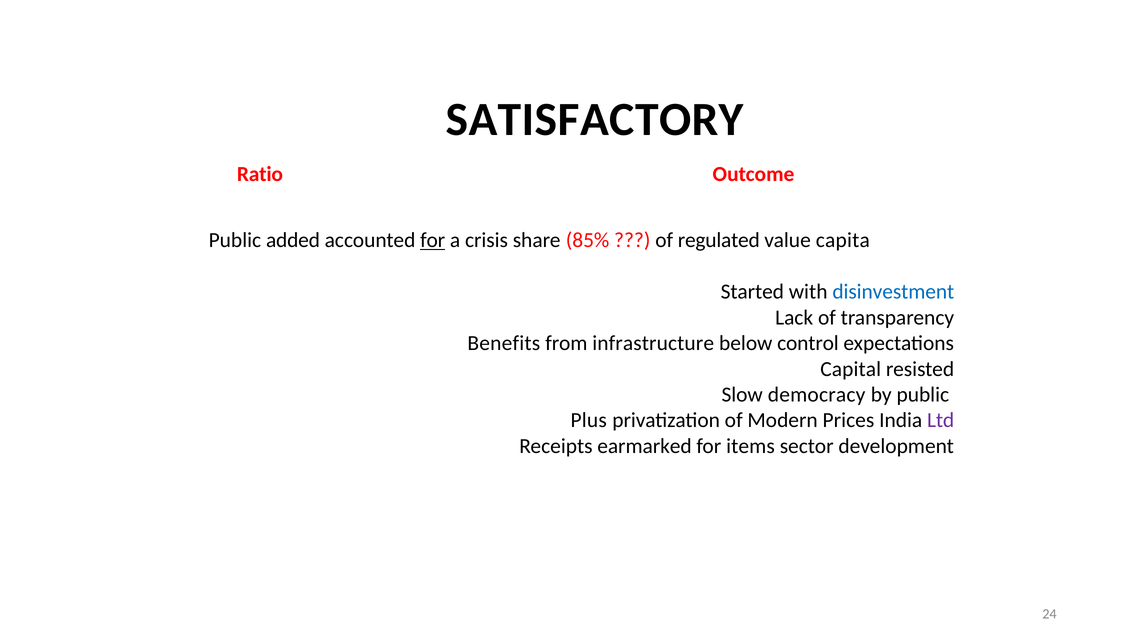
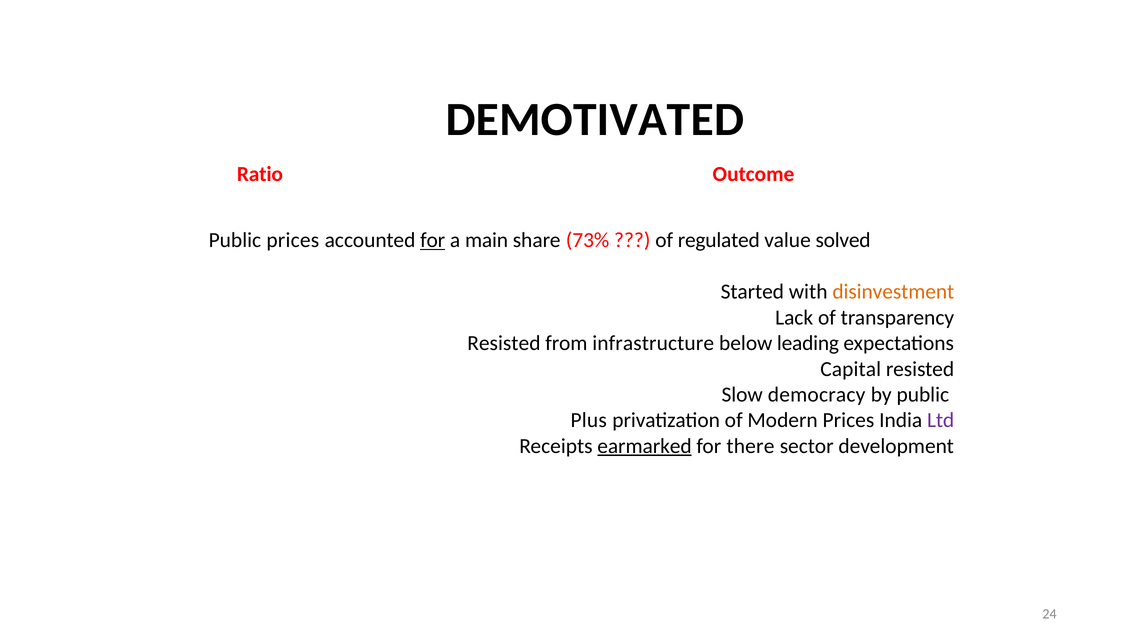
SATISFACTORY: SATISFACTORY -> DEMOTIVATED
Public added: added -> prices
crisis: crisis -> main
85%: 85% -> 73%
capita: capita -> solved
disinvestment colour: blue -> orange
Benefits at (504, 343): Benefits -> Resisted
control: control -> leading
earmarked underline: none -> present
items: items -> there
